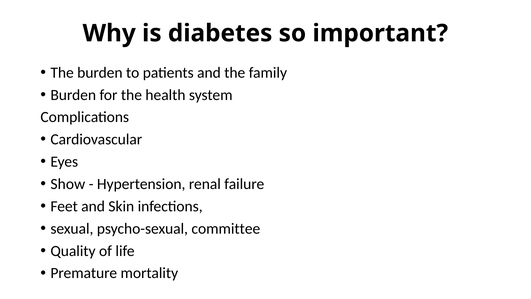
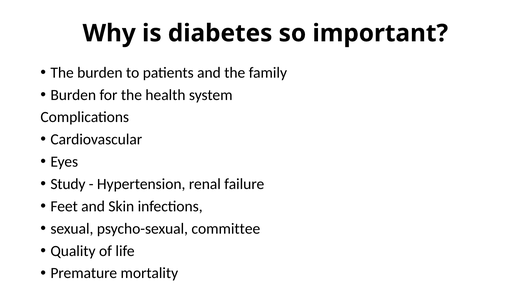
Show: Show -> Study
